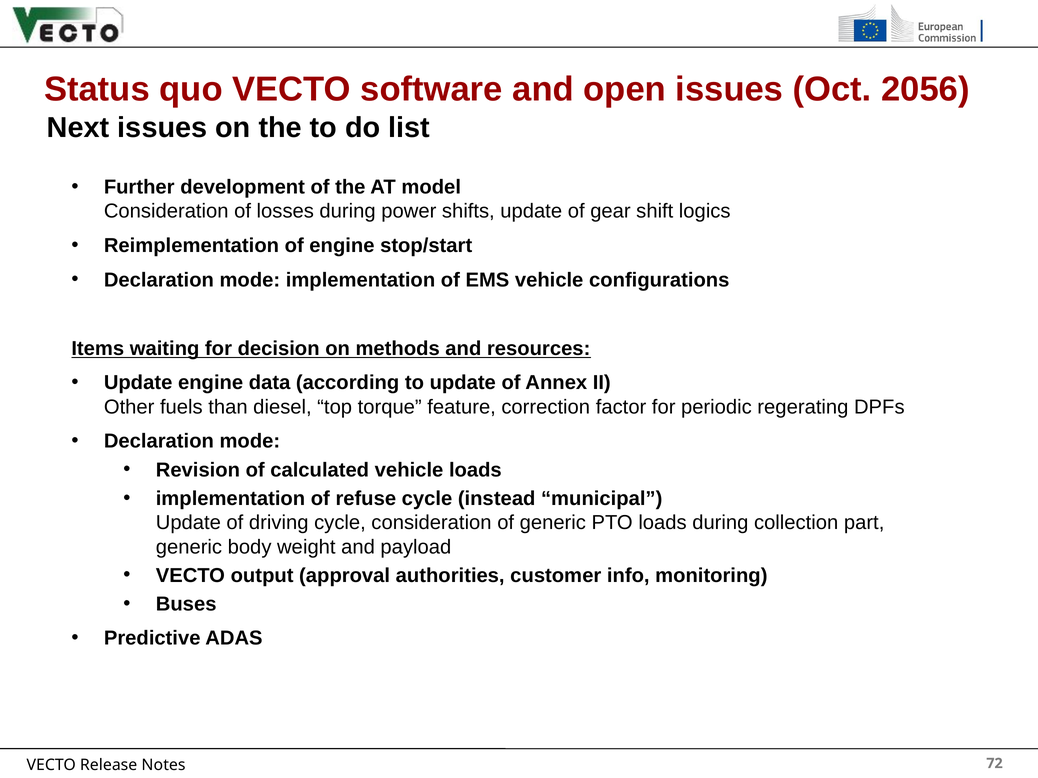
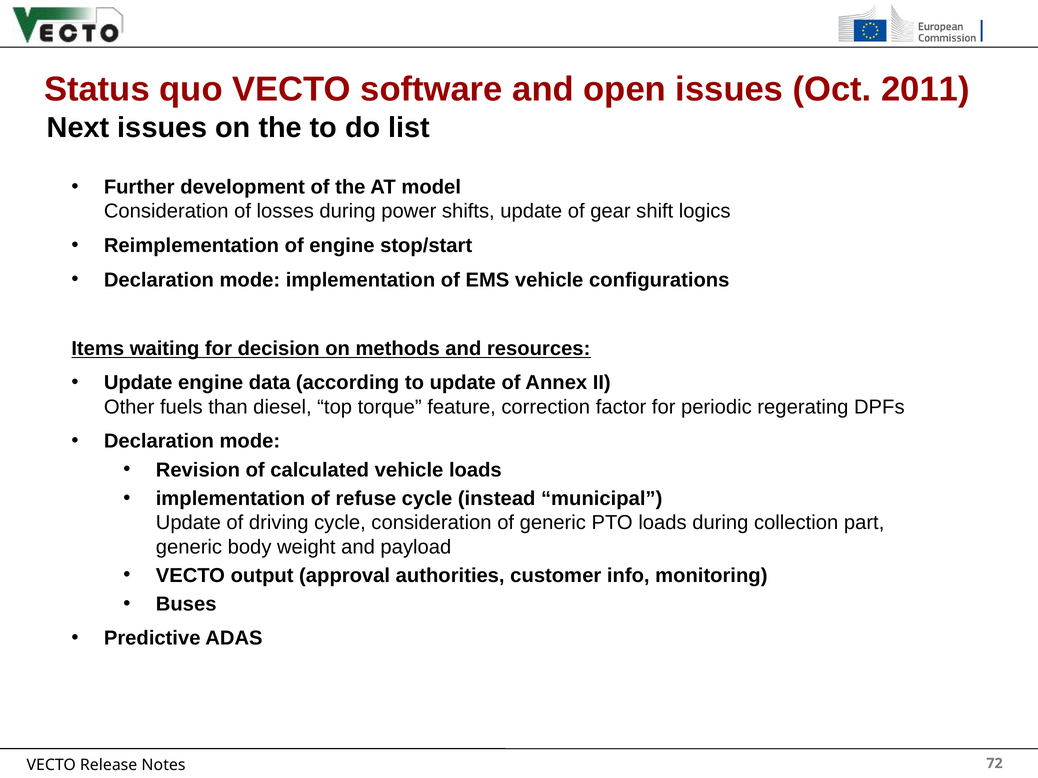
2056: 2056 -> 2011
